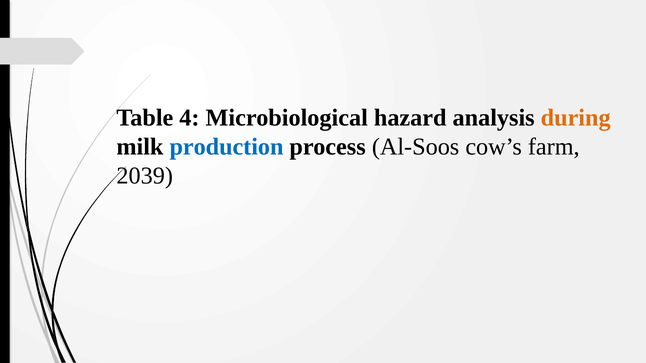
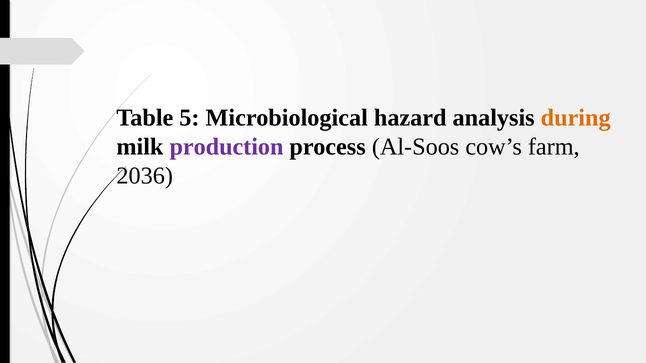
4: 4 -> 5
production colour: blue -> purple
2039: 2039 -> 2036
